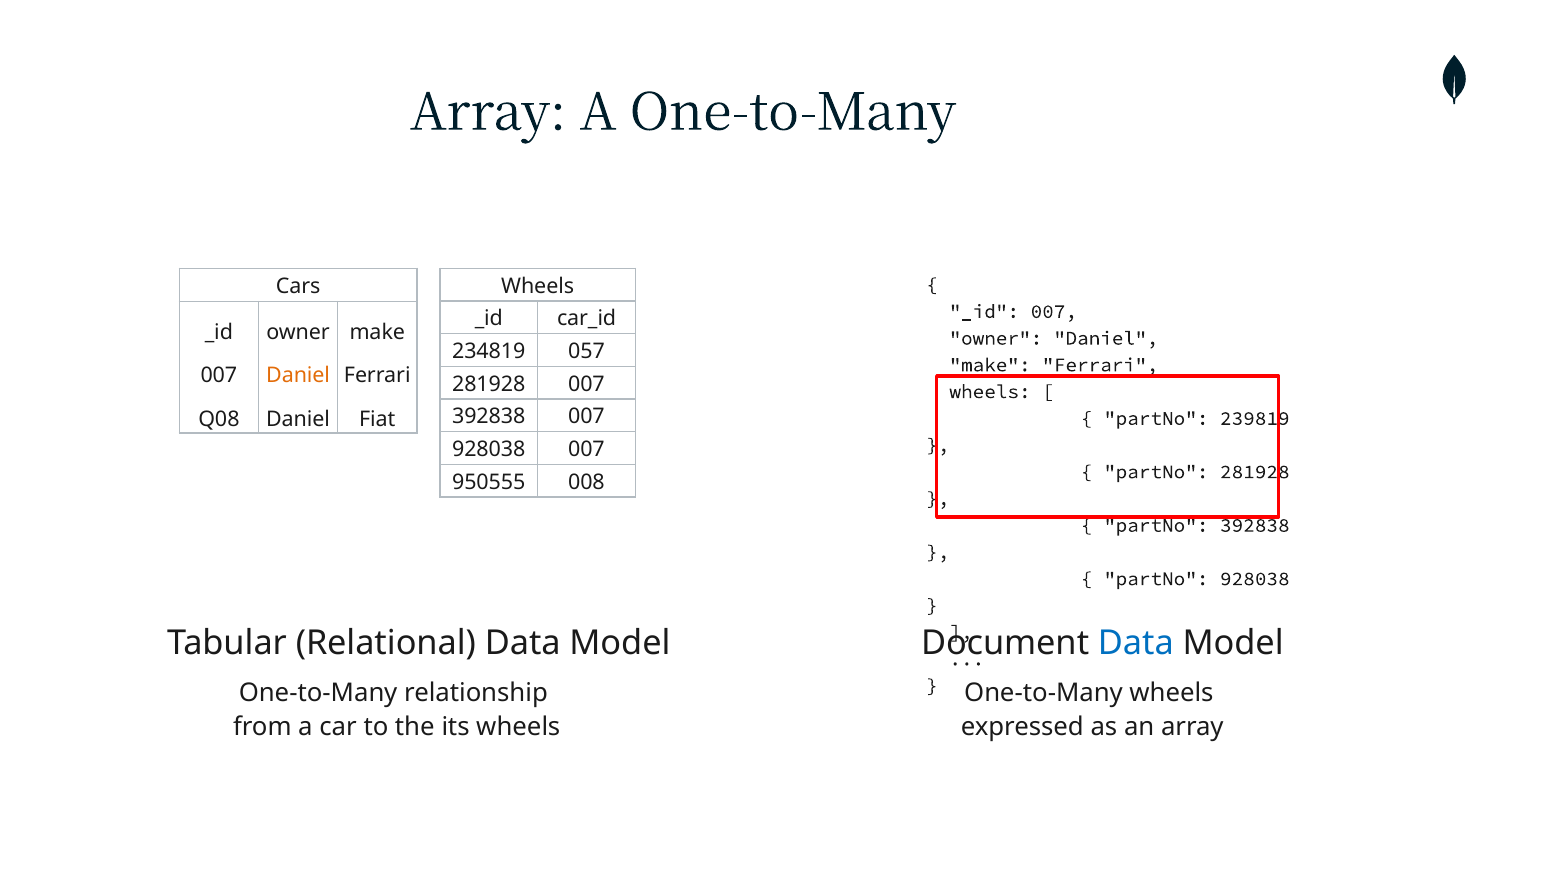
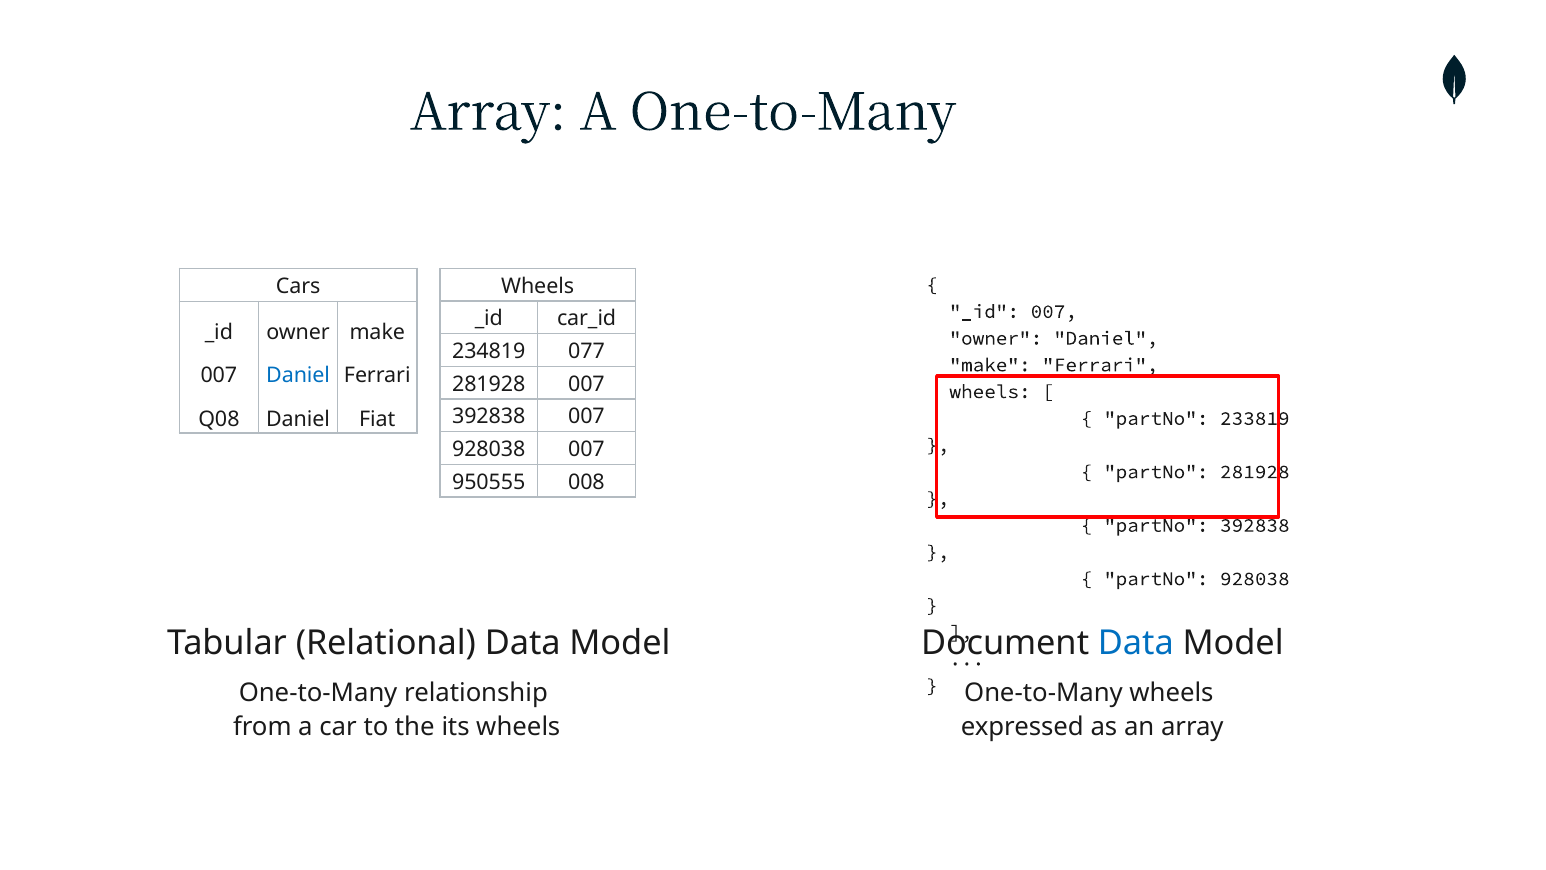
057: 057 -> 077
Daniel at (298, 376) colour: orange -> blue
239819: 239819 -> 233819
